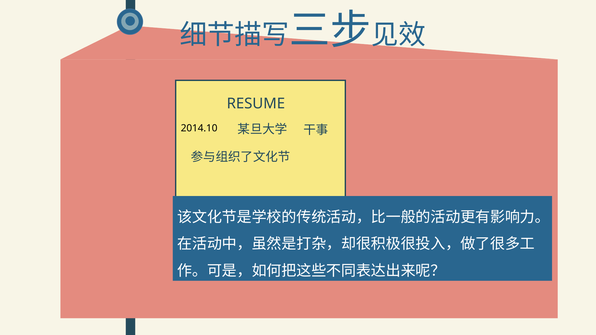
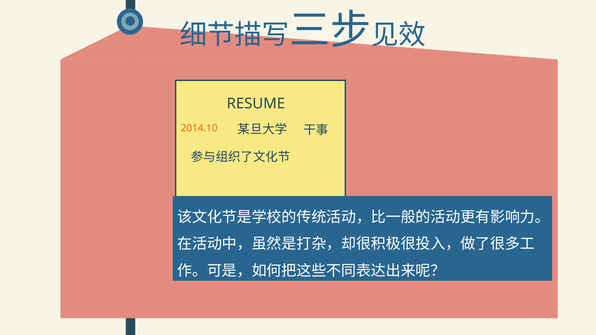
2014.10 colour: black -> orange
